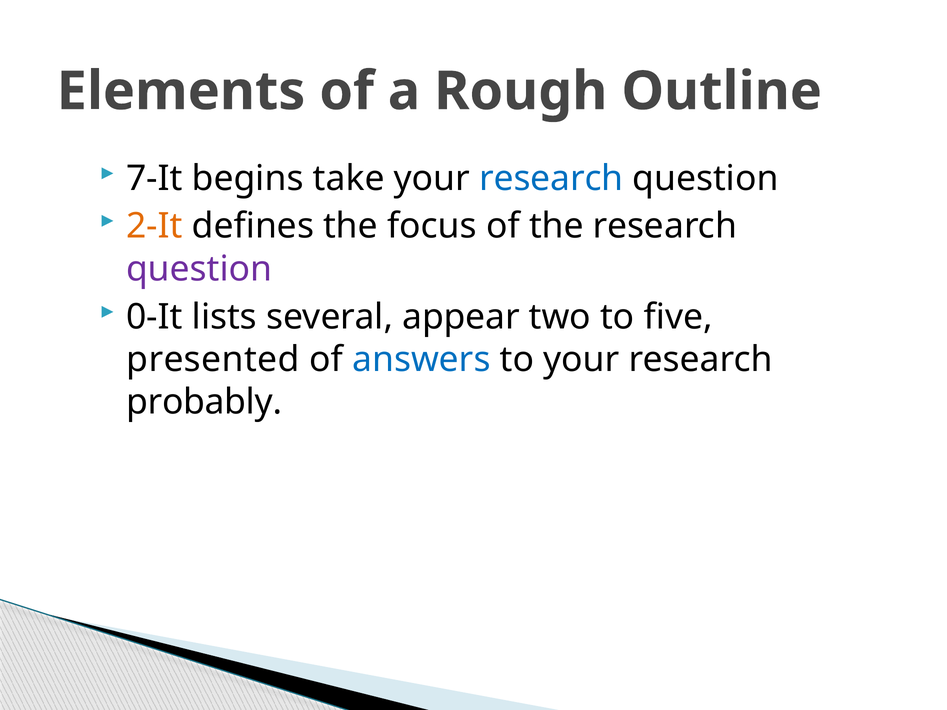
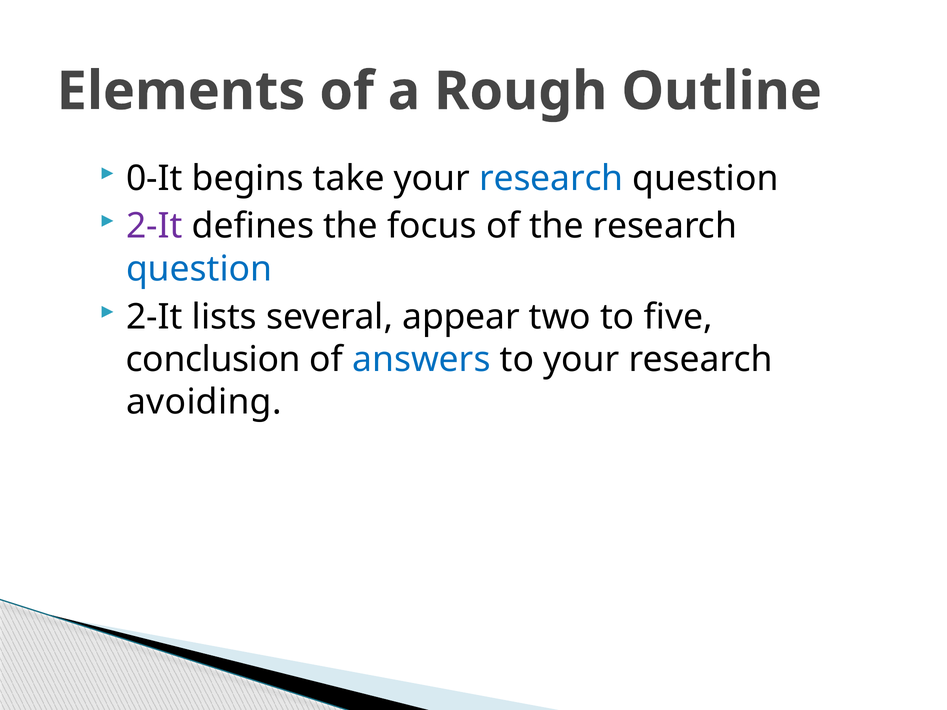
7-It: 7-It -> 0-It
2-It at (154, 226) colour: orange -> purple
question at (199, 269) colour: purple -> blue
0-It at (154, 317): 0-It -> 2-It
presented: presented -> conclusion
probably: probably -> avoiding
